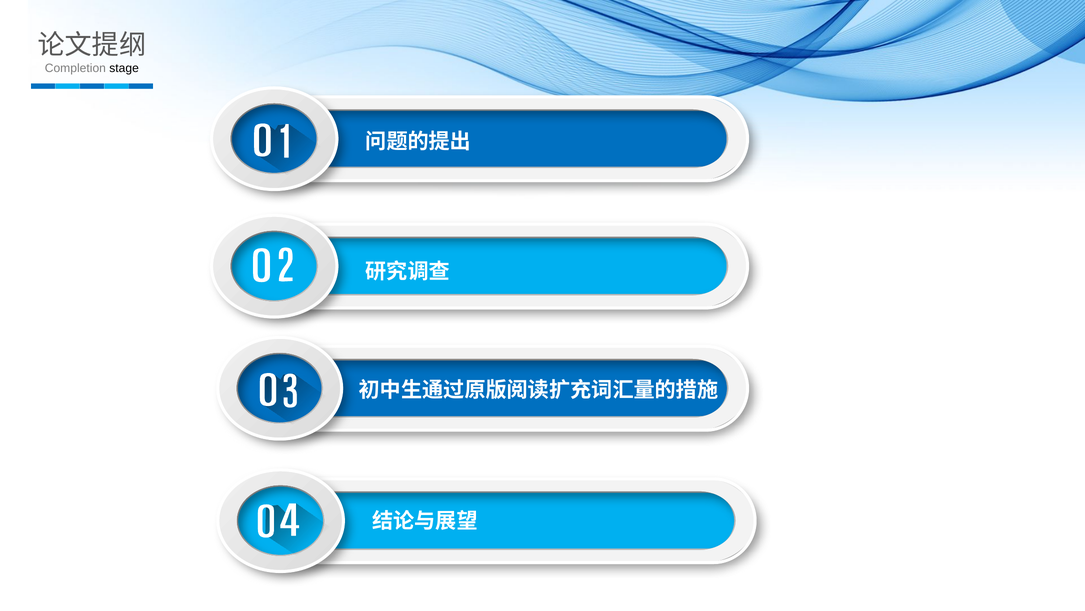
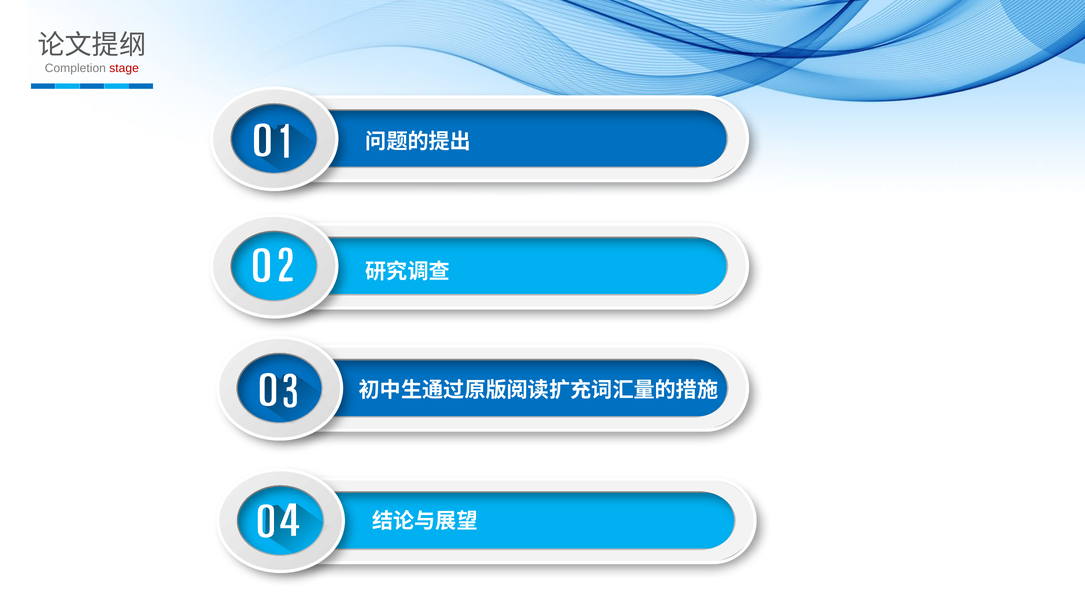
stage colour: black -> red
